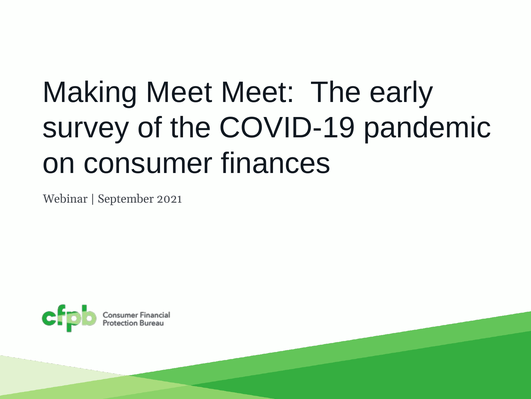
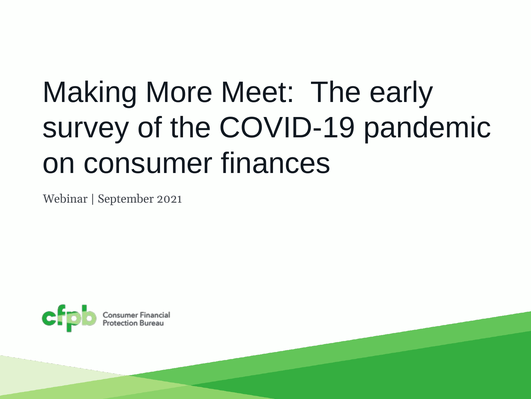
Making Meet: Meet -> More
